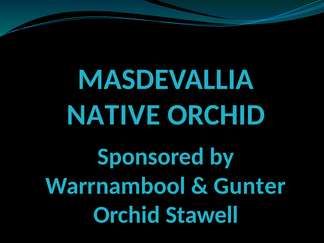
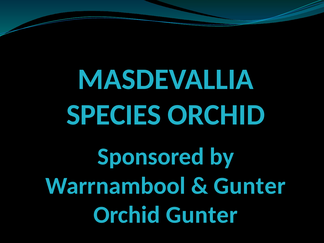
NATIVE: NATIVE -> SPECIES
Orchid Stawell: Stawell -> Gunter
